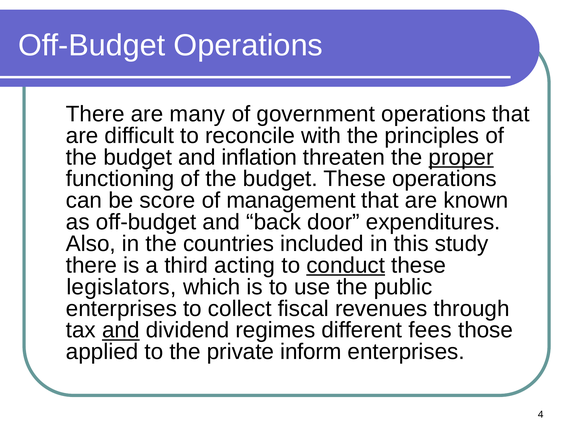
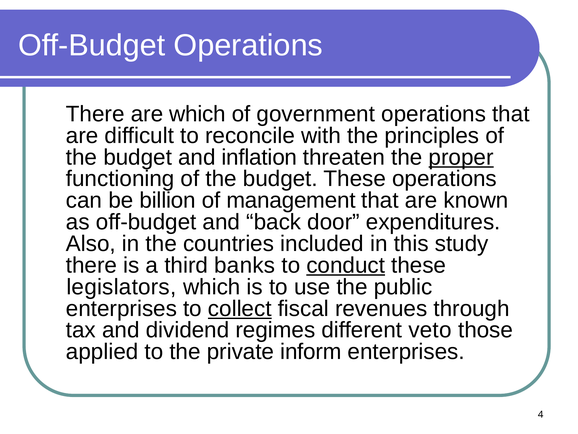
are many: many -> which
score: score -> billion
acting: acting -> banks
collect underline: none -> present
and at (121, 330) underline: present -> none
fees: fees -> veto
